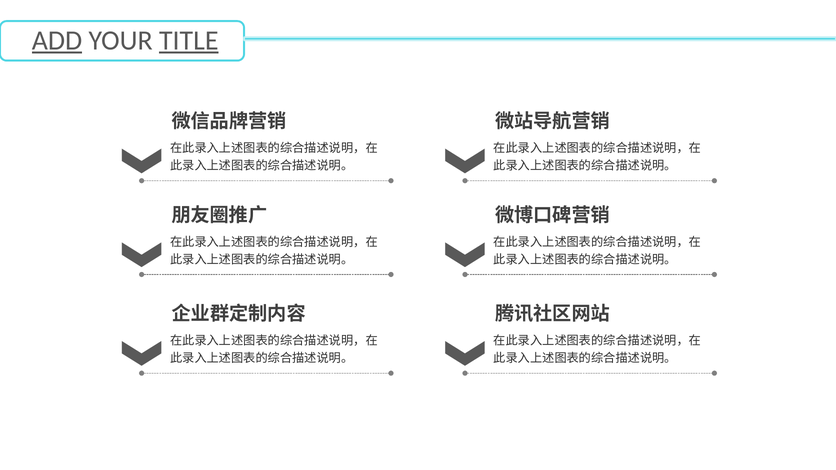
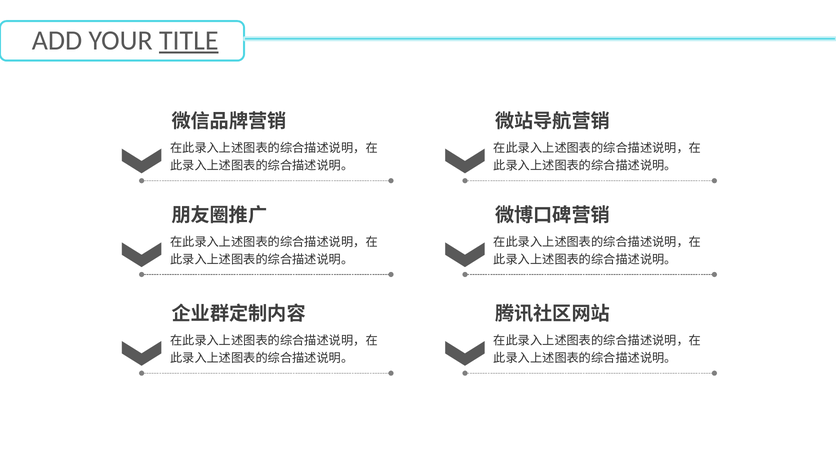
ADD underline: present -> none
